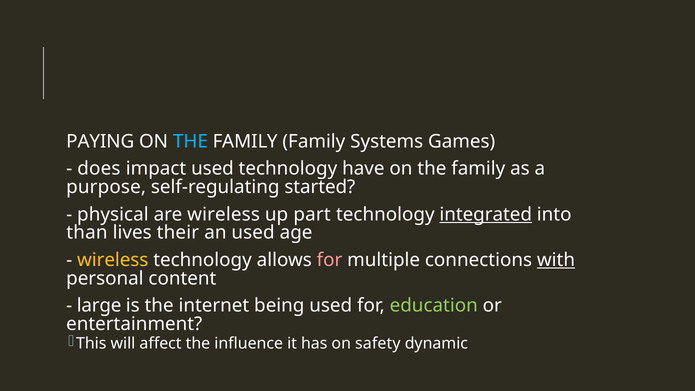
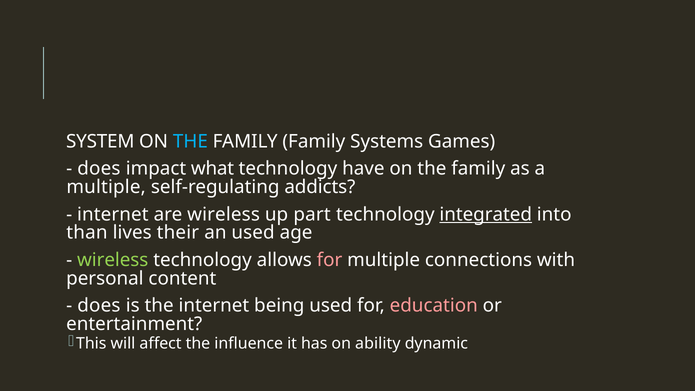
PAYING: PAYING -> SYSTEM
impact used: used -> what
purpose at (106, 187): purpose -> multiple
started: started -> addicts
physical at (113, 214): physical -> internet
wireless at (113, 260) colour: yellow -> light green
with underline: present -> none
large at (99, 306): large -> does
education colour: light green -> pink
safety: safety -> ability
